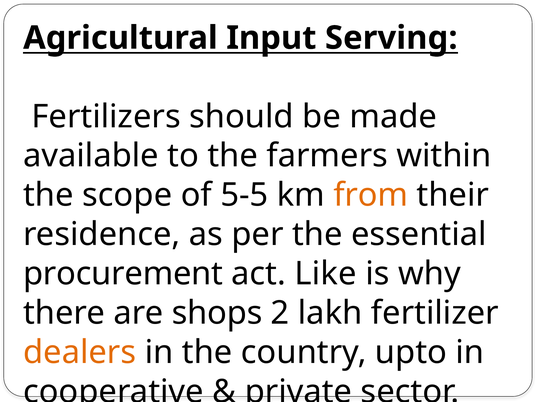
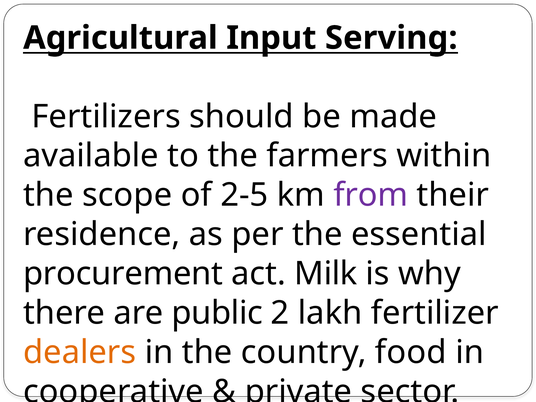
5-5: 5-5 -> 2-5
from colour: orange -> purple
Like: Like -> Milk
shops: shops -> public
upto: upto -> food
